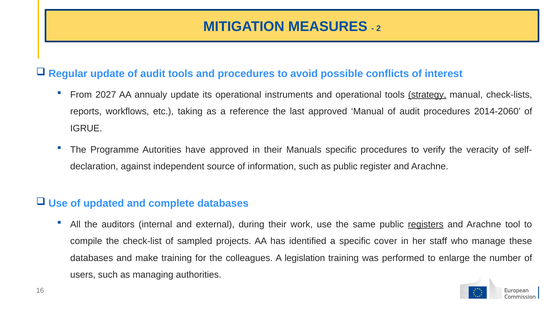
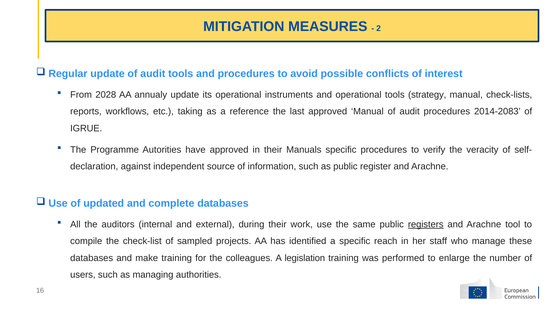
2027: 2027 -> 2028
strategy underline: present -> none
2014-2060: 2014-2060 -> 2014-2083
cover: cover -> reach
